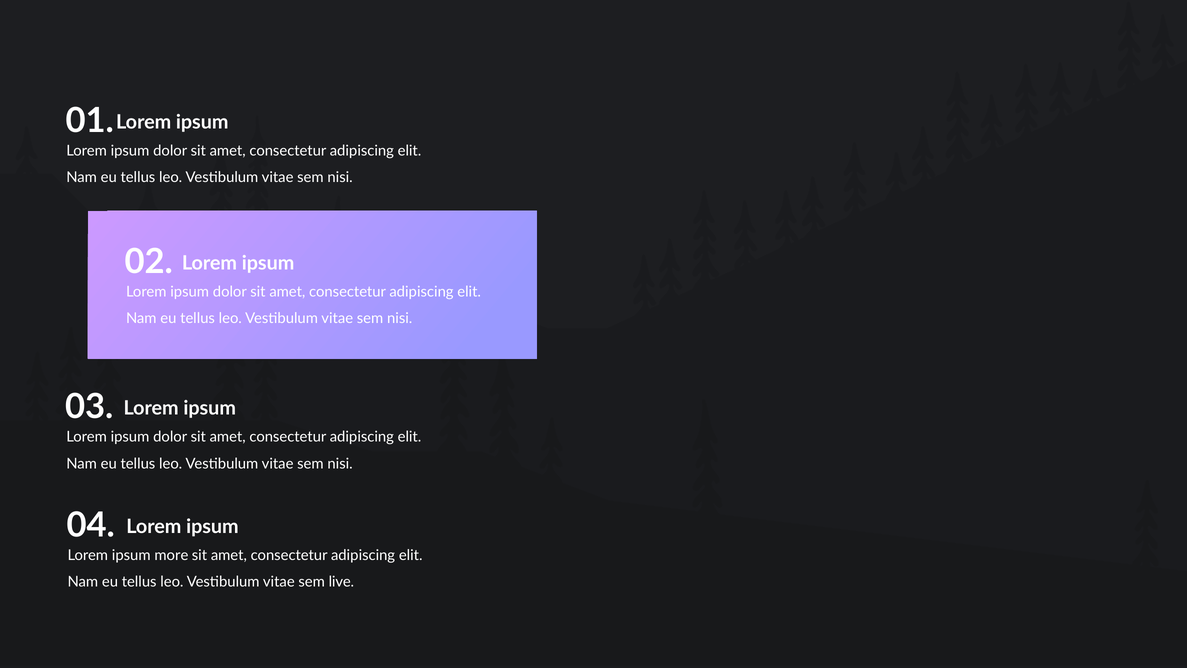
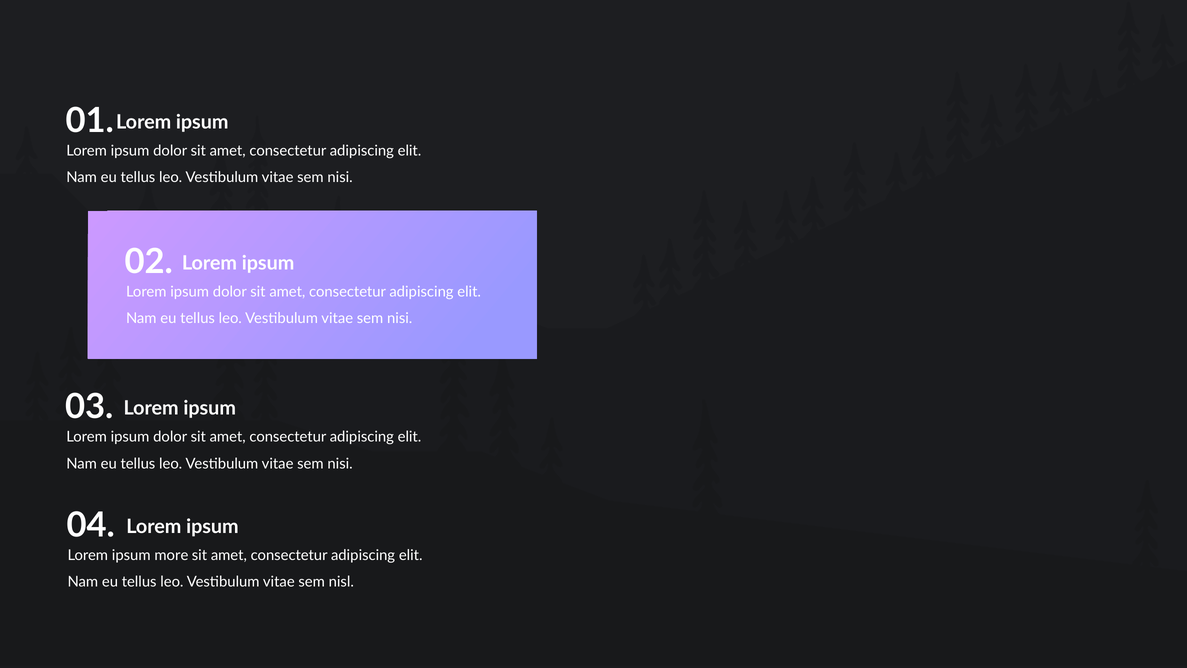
live: live -> nisl
